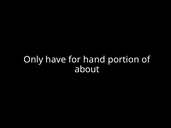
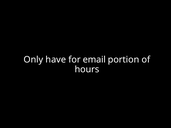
hand: hand -> email
about: about -> hours
